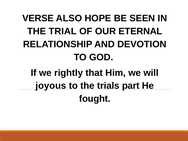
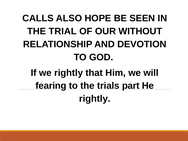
VERSE: VERSE -> CALLS
ETERNAL: ETERNAL -> WITHOUT
joyous: joyous -> fearing
fought at (95, 99): fought -> rightly
